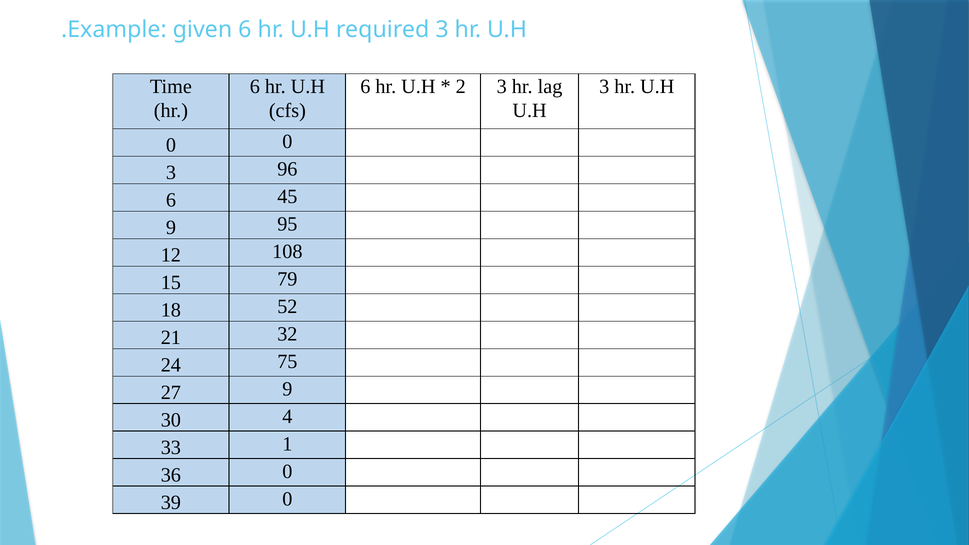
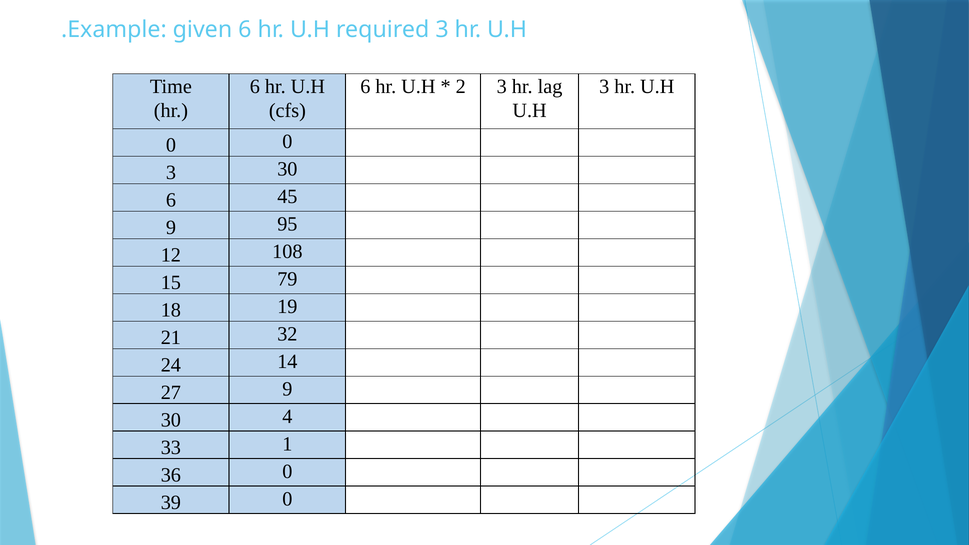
3 96: 96 -> 30
52: 52 -> 19
75: 75 -> 14
